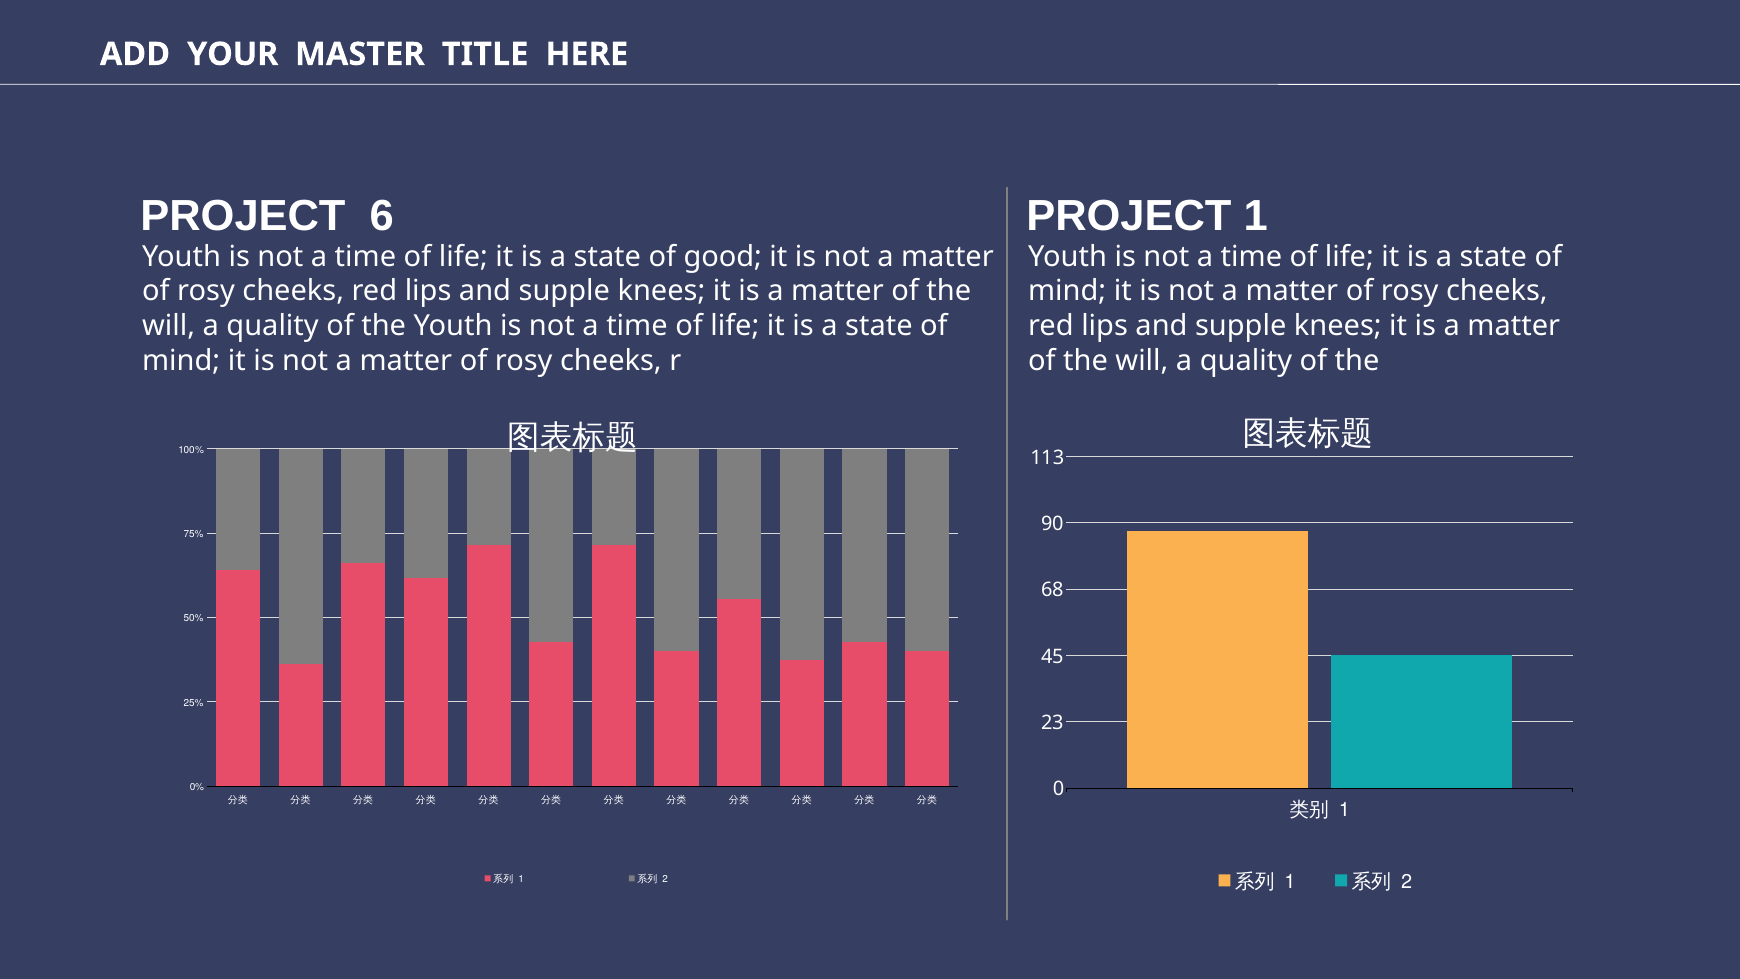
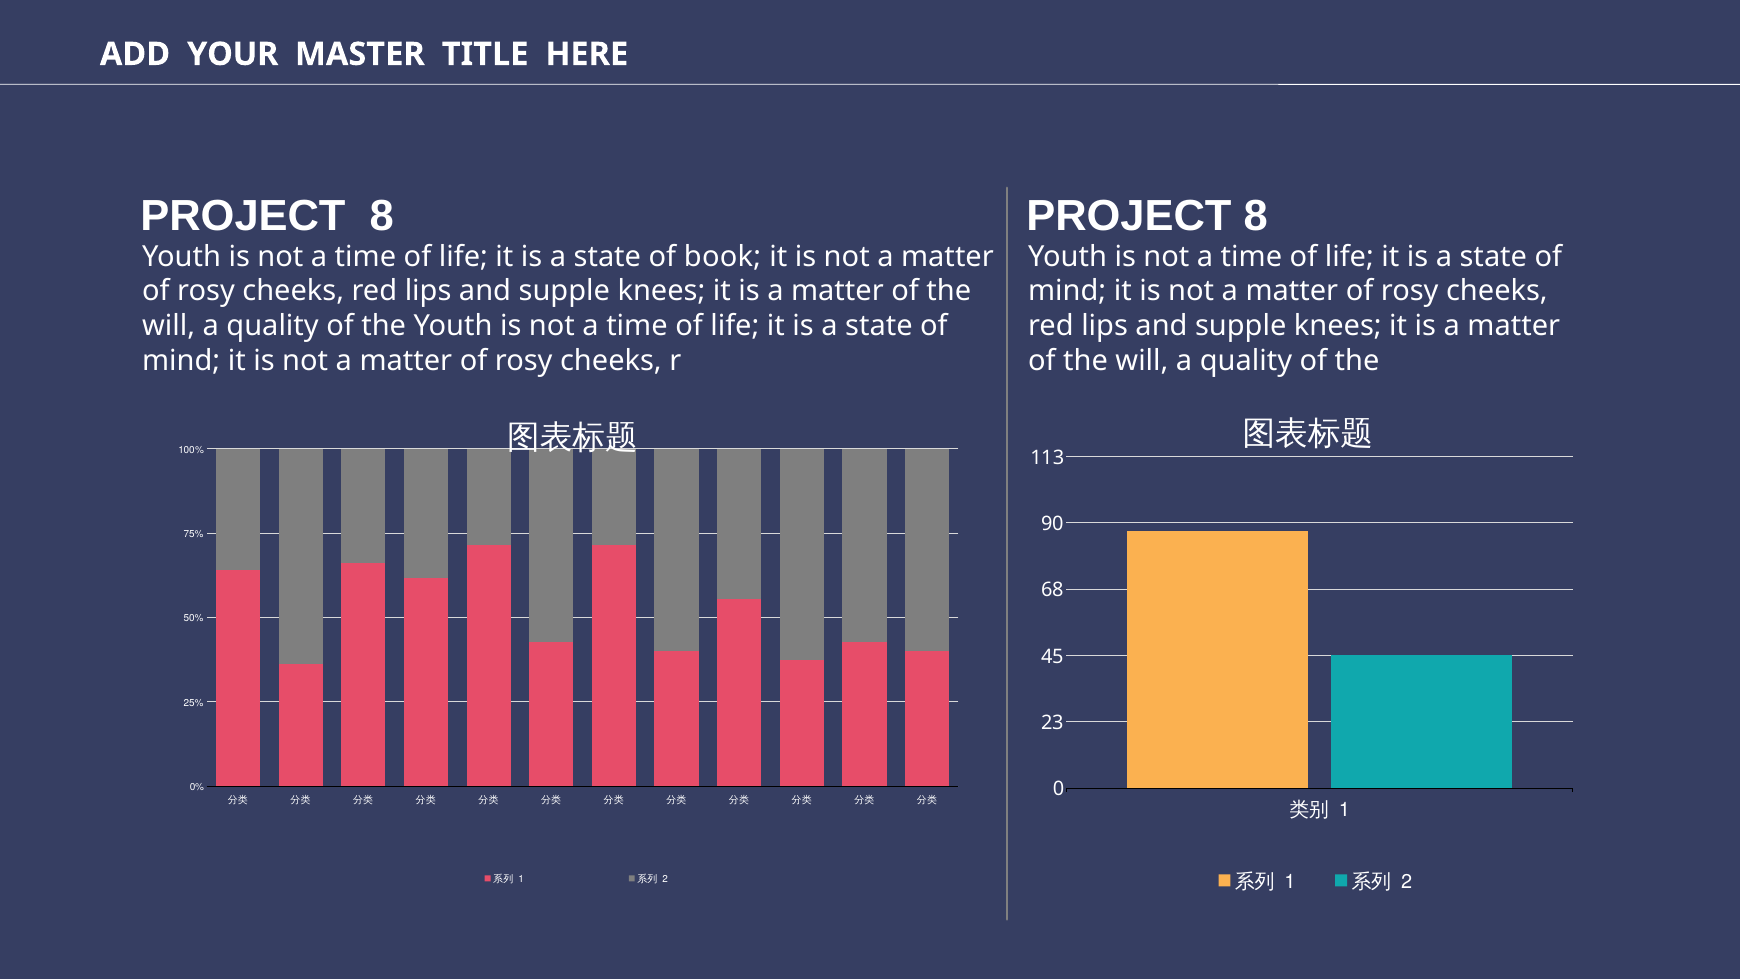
6 at (382, 216): 6 -> 8
1 at (1256, 216): 1 -> 8
good: good -> book
